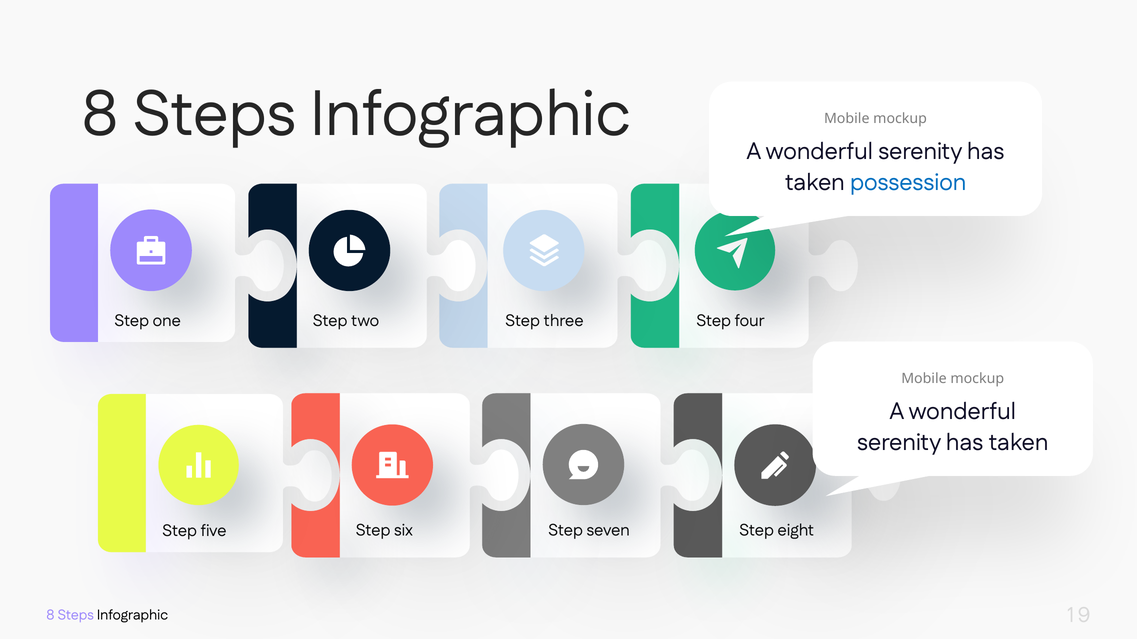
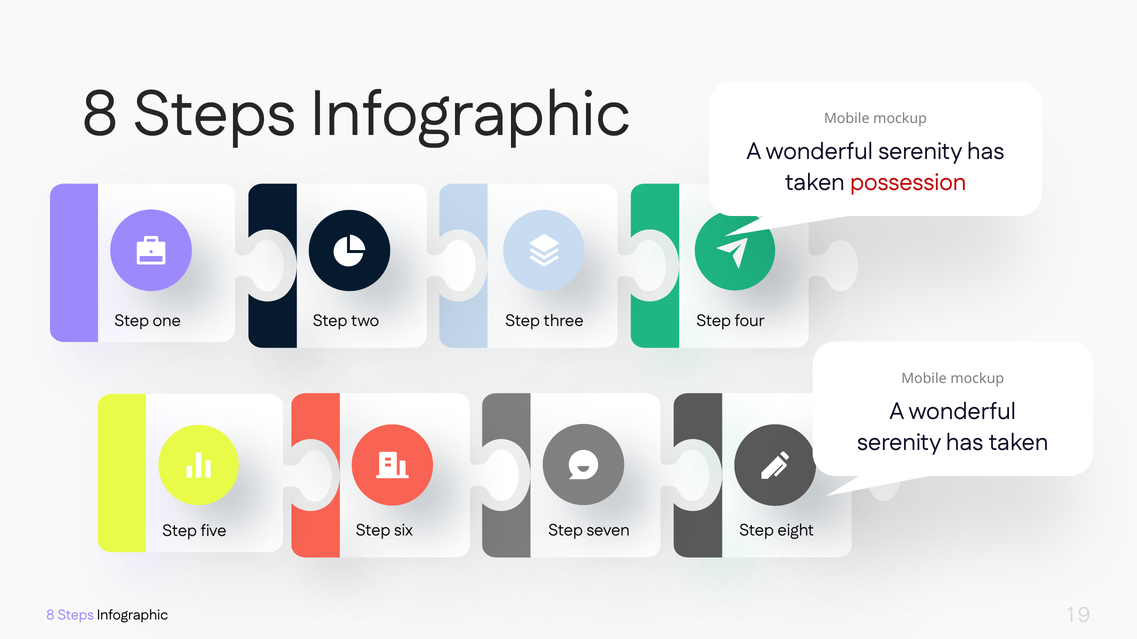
possession colour: blue -> red
